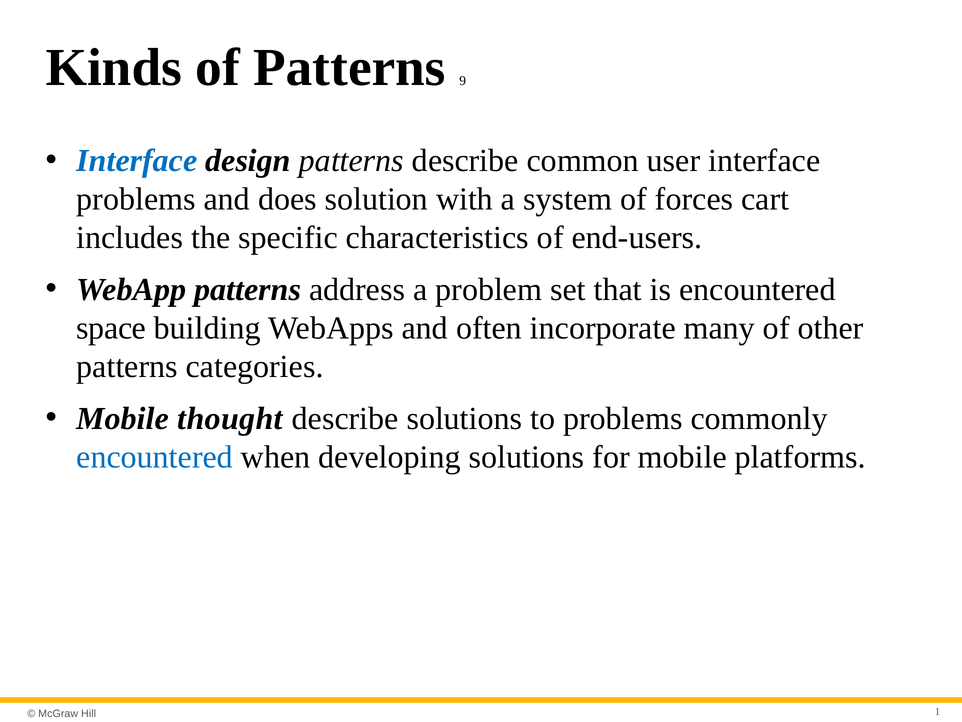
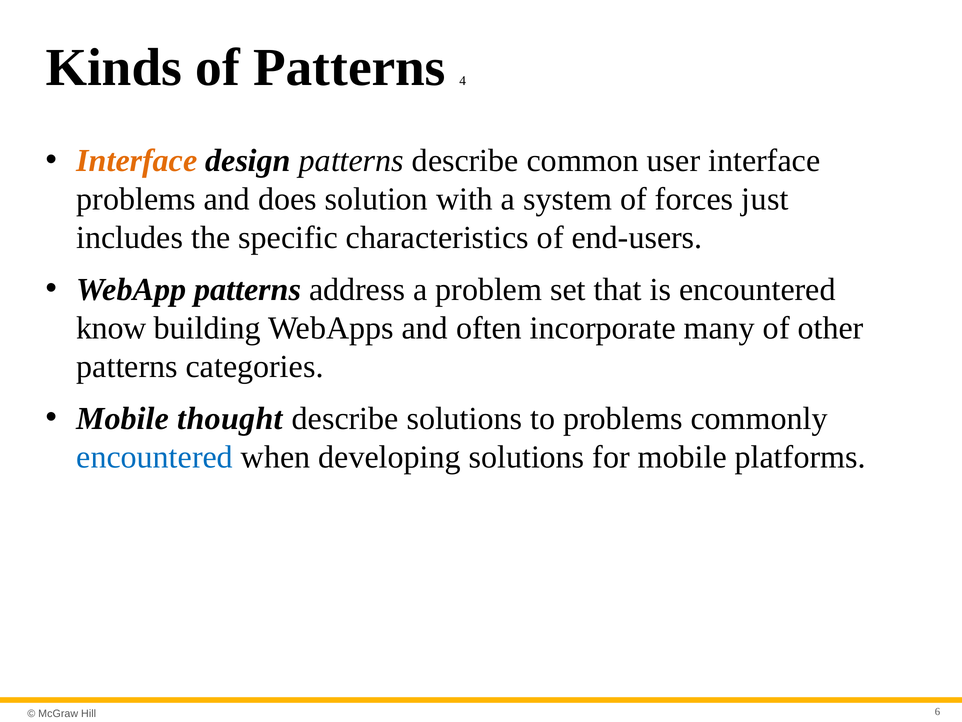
9: 9 -> 4
Interface at (137, 161) colour: blue -> orange
cart: cart -> just
space: space -> know
1: 1 -> 6
